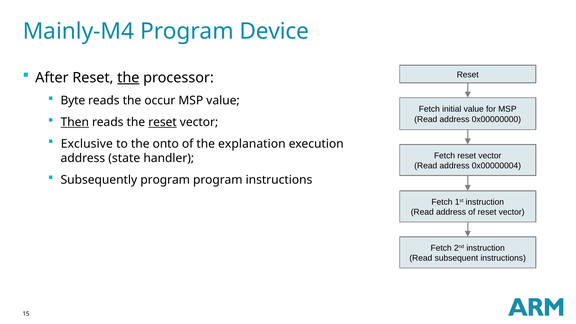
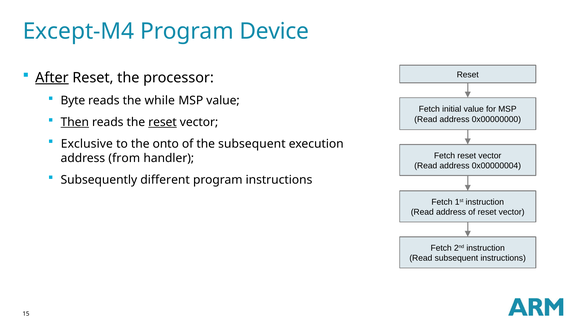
Mainly-M4: Mainly-M4 -> Except-M4
After underline: none -> present
the at (128, 78) underline: present -> none
occur: occur -> while
the explanation: explanation -> subsequent
state: state -> from
Subsequently program: program -> different
